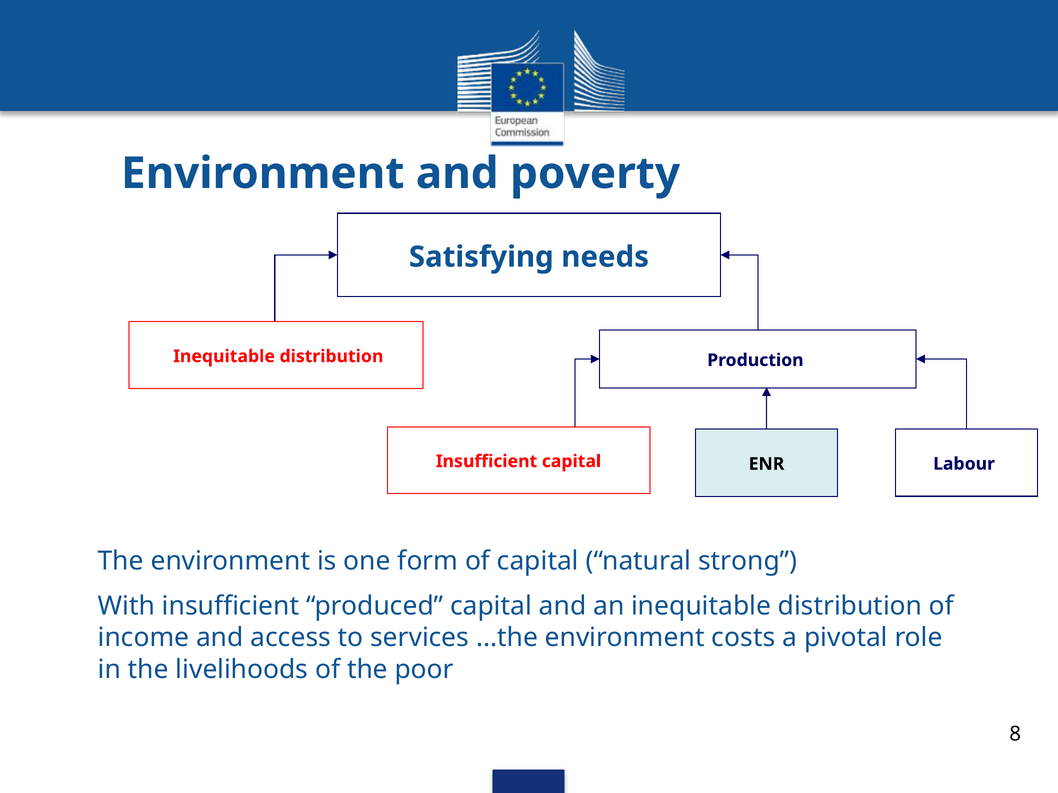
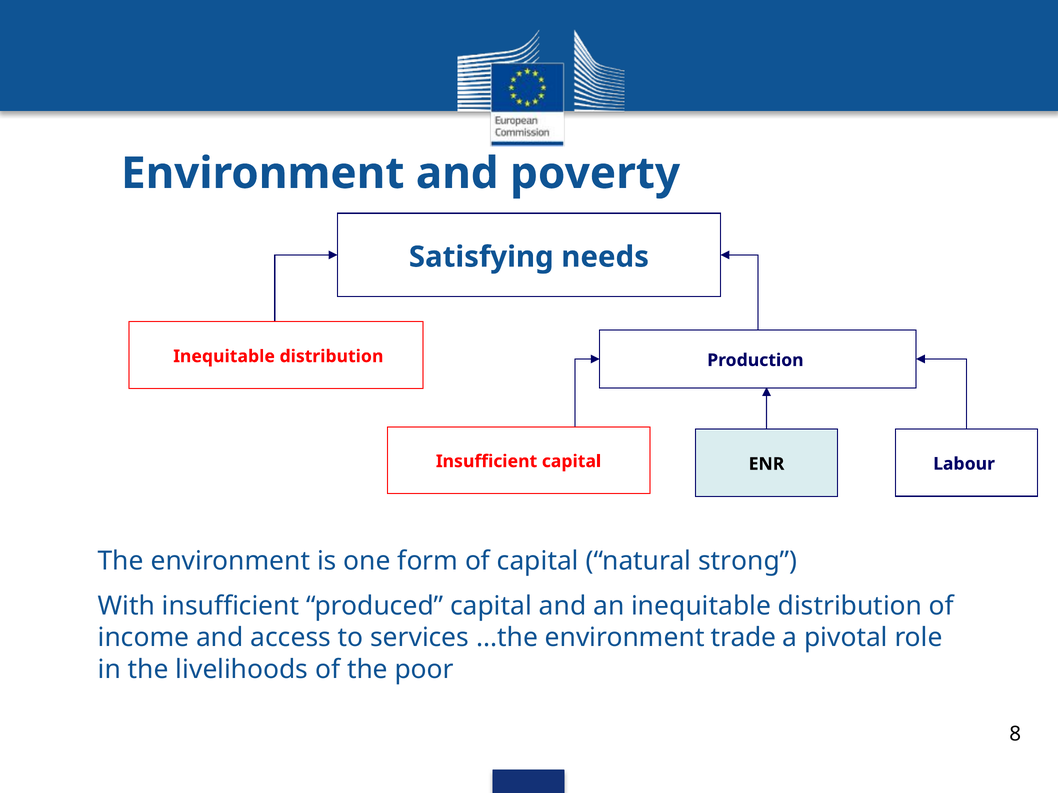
costs: costs -> trade
